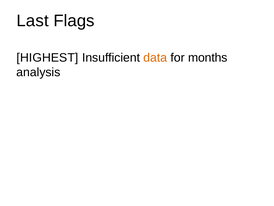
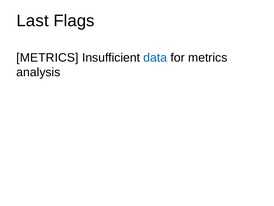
HIGHEST at (47, 57): HIGHEST -> METRICS
data colour: orange -> blue
for months: months -> metrics
